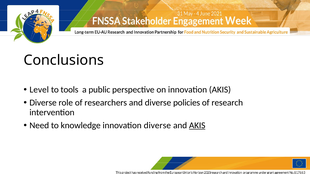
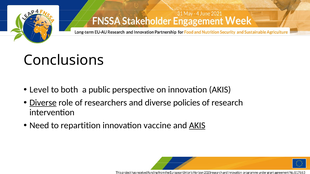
tools: tools -> both
Diverse at (43, 103) underline: none -> present
knowledge: knowledge -> repartition
innovation diverse: diverse -> vaccine
